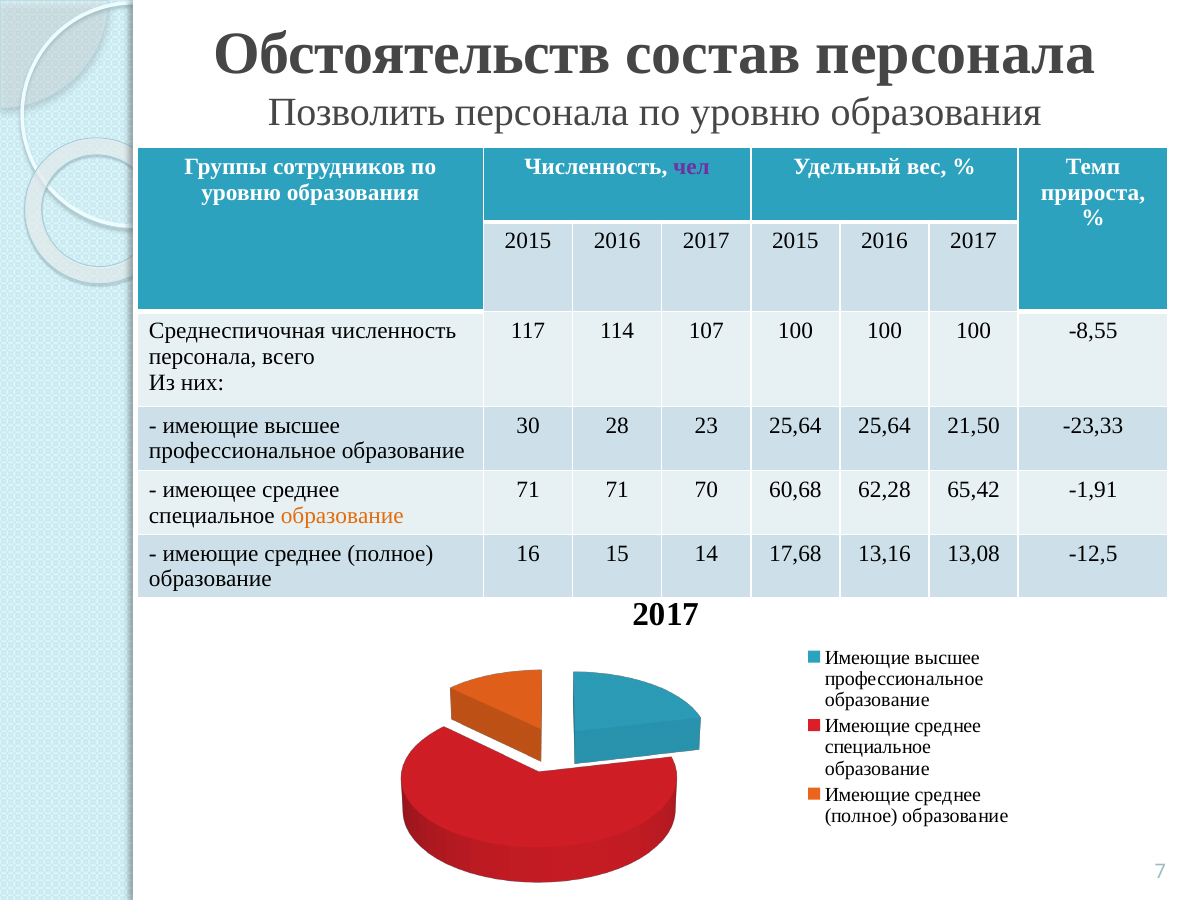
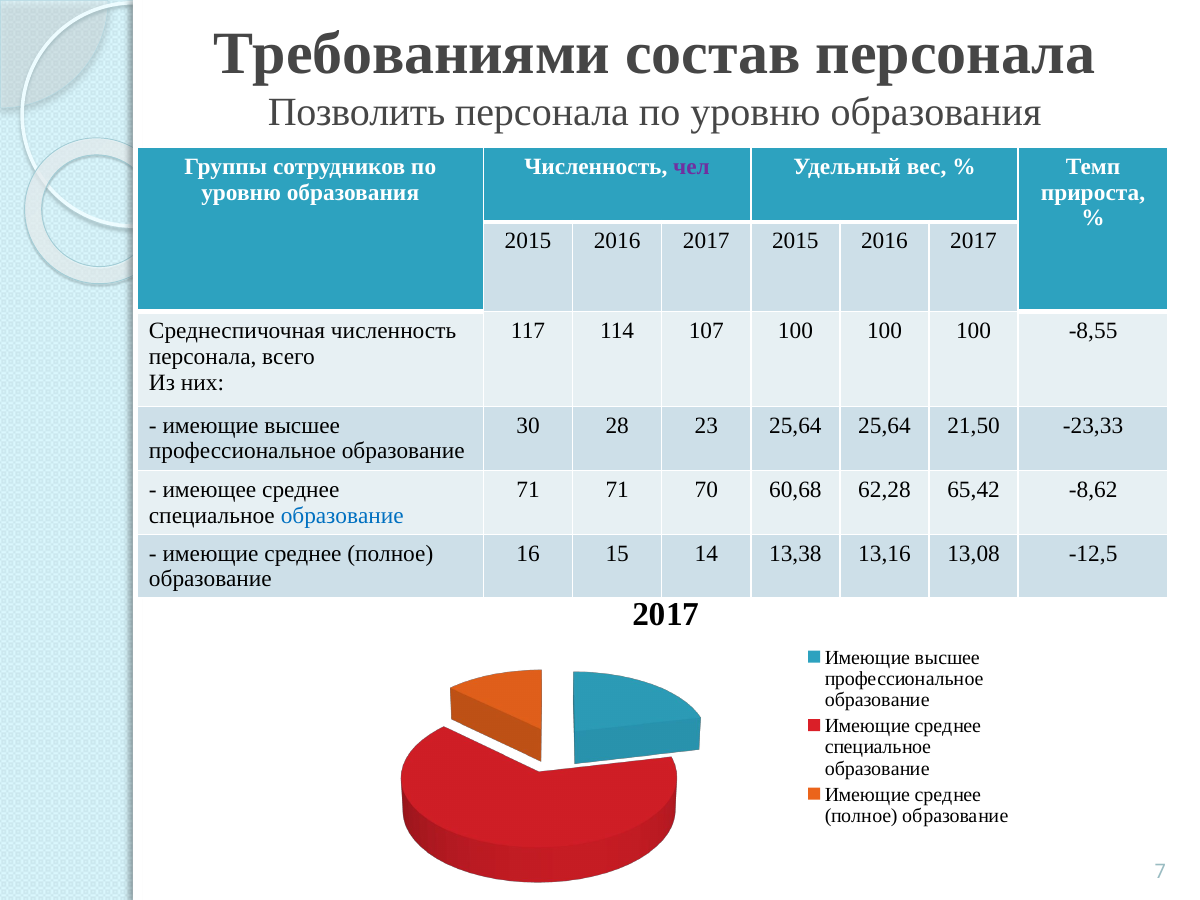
Обстоятельств: Обстоятельств -> Требованиями
-1,91: -1,91 -> -8,62
образование at (342, 516) colour: orange -> blue
17,68: 17,68 -> 13,38
